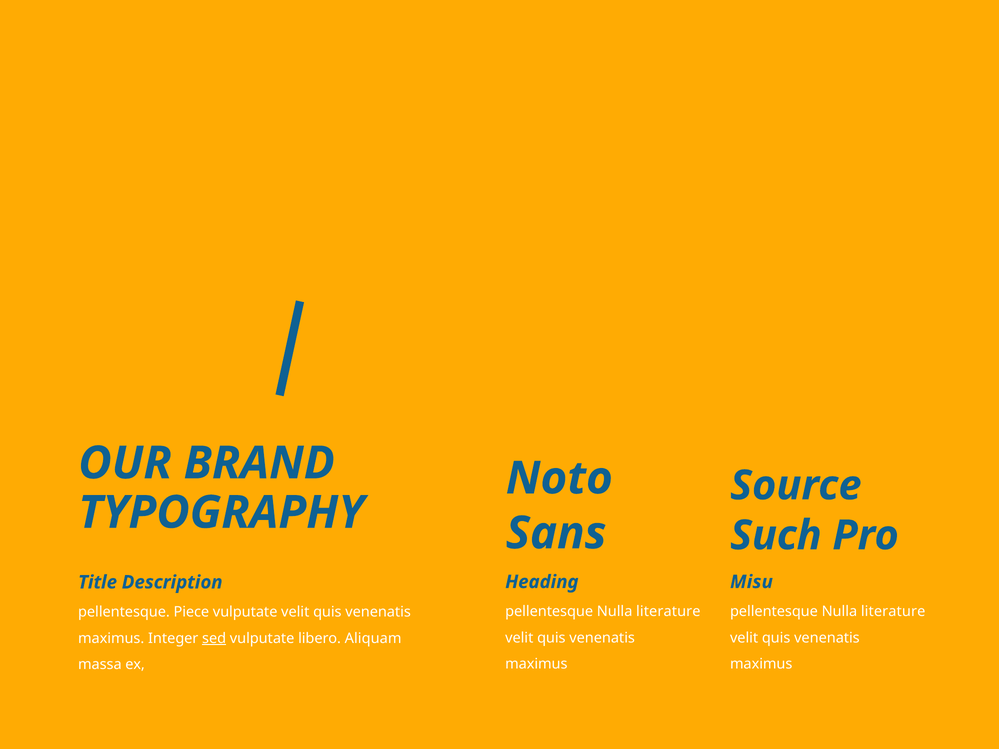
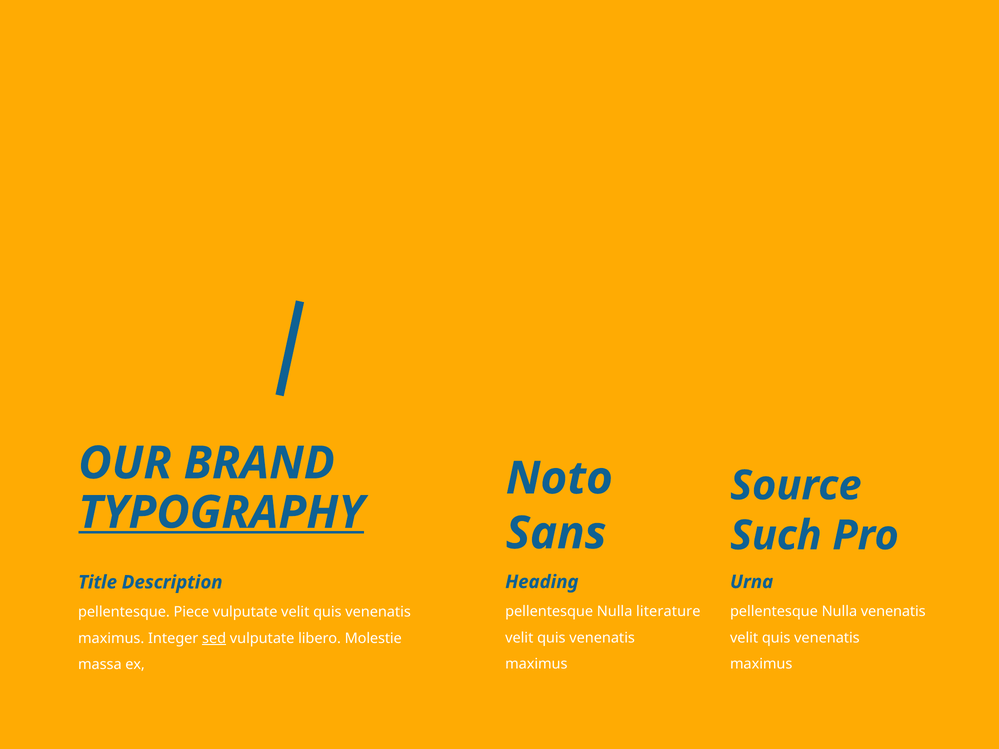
TYPOGRAPHY underline: none -> present
Misu: Misu -> Urna
literature at (893, 612): literature -> venenatis
Aliquam: Aliquam -> Molestie
